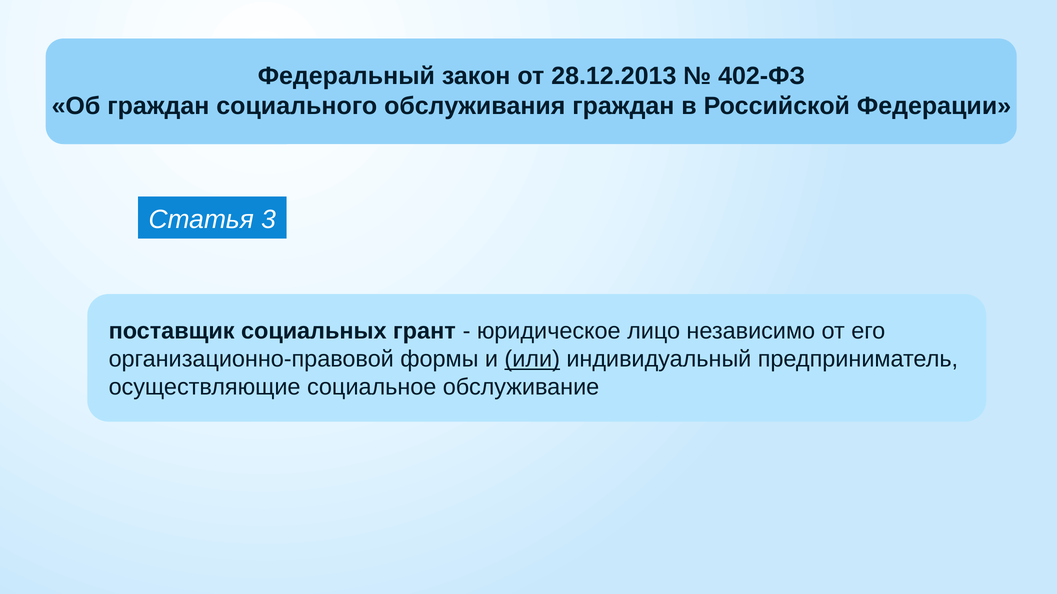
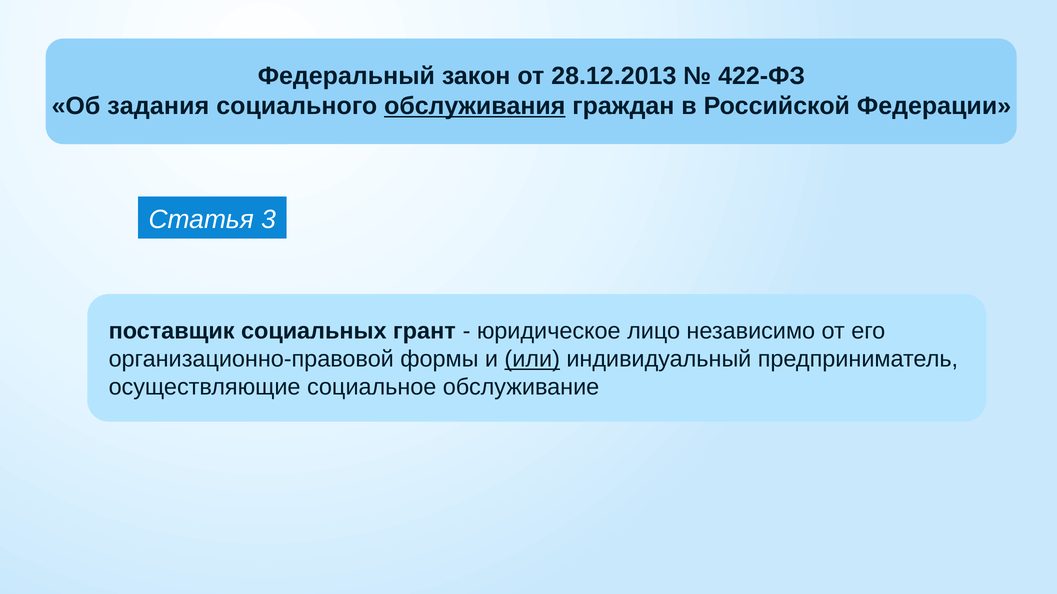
402-ФЗ: 402-ФЗ -> 422-ФЗ
Об граждан: граждан -> задания
обслуживания underline: none -> present
